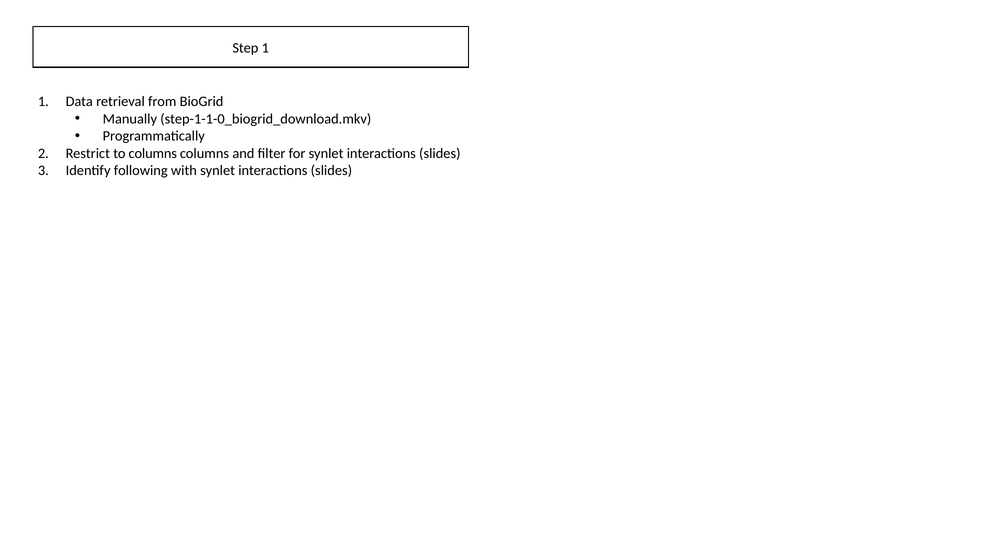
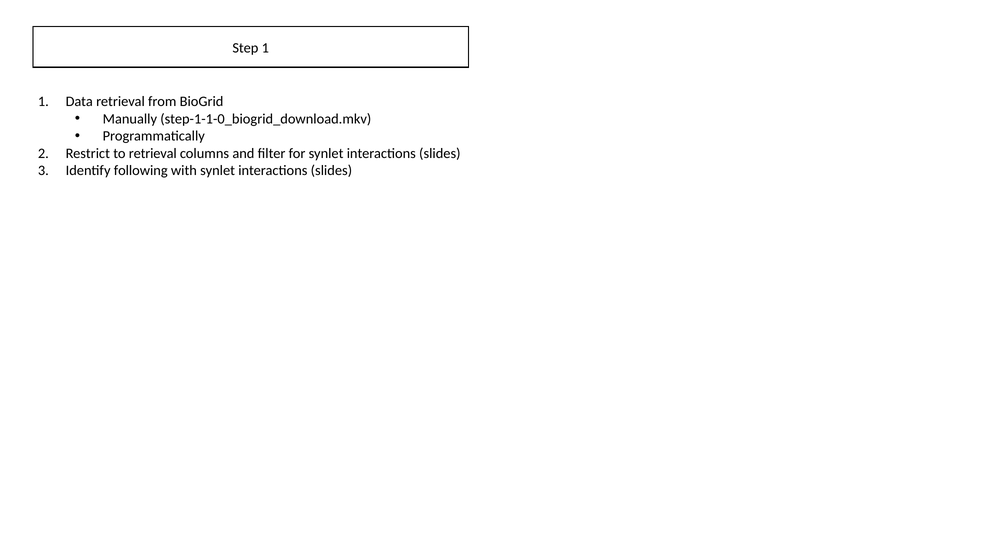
to columns: columns -> retrieval
